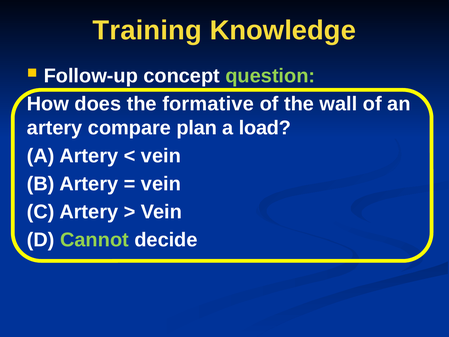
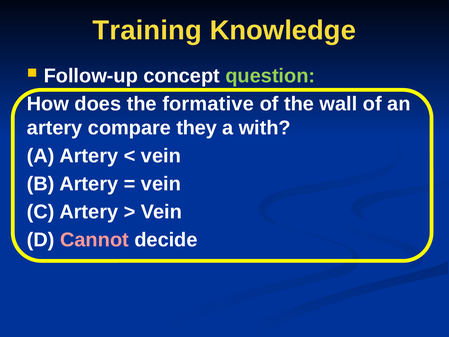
plan: plan -> they
load: load -> with
Cannot colour: light green -> pink
